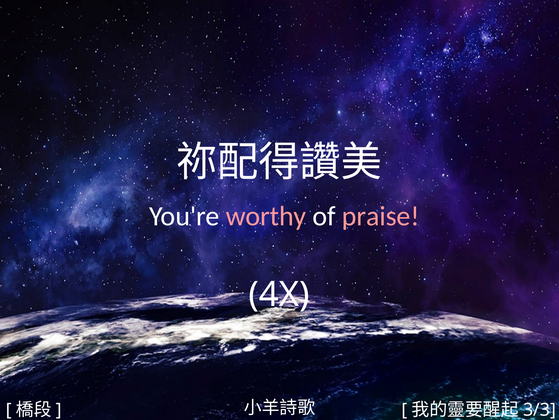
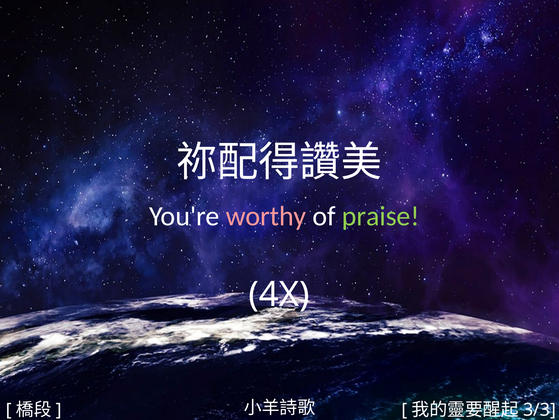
praise colour: pink -> light green
